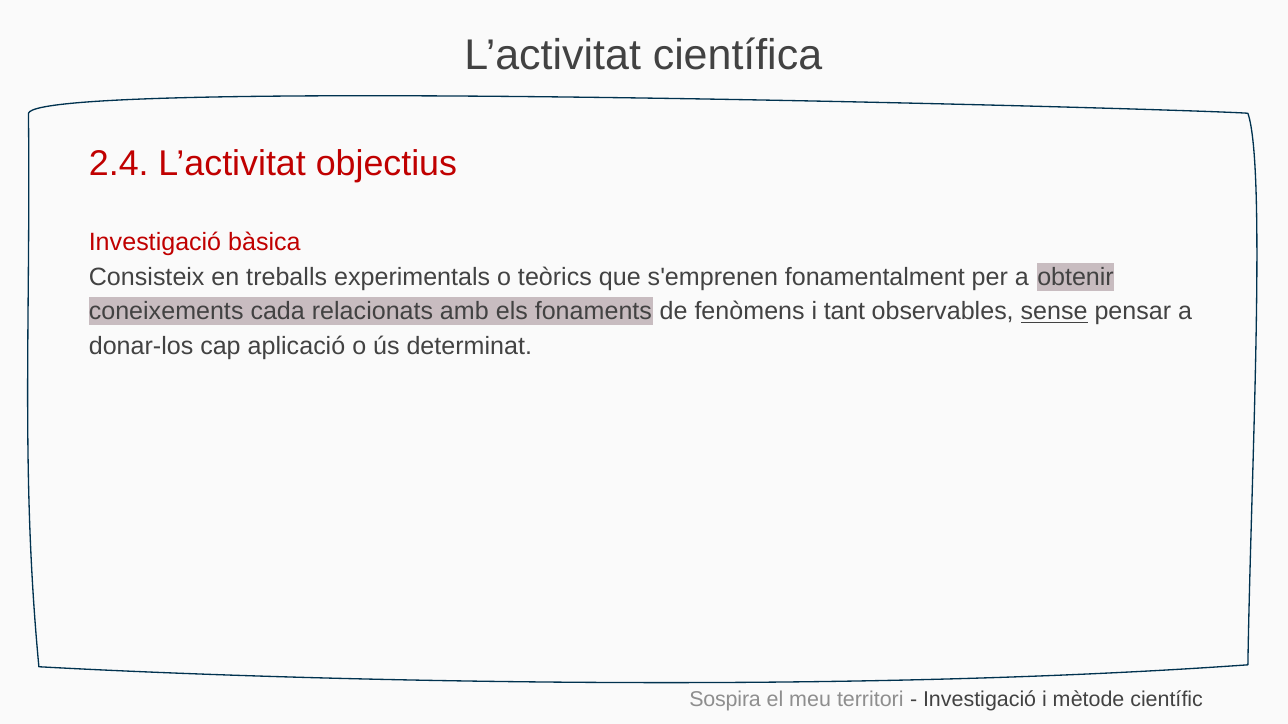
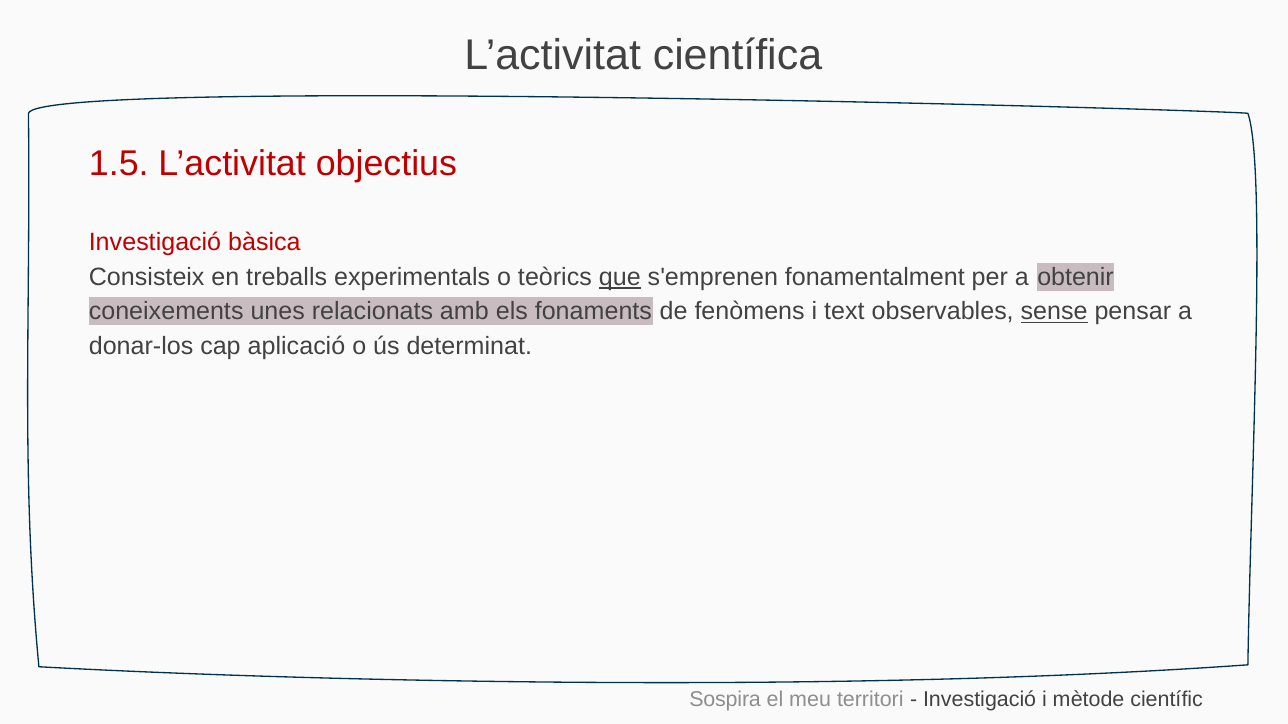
2.4: 2.4 -> 1.5
que underline: none -> present
cada: cada -> unes
tant: tant -> text
